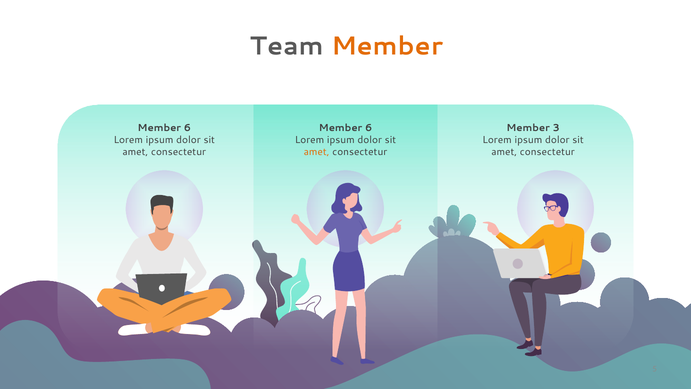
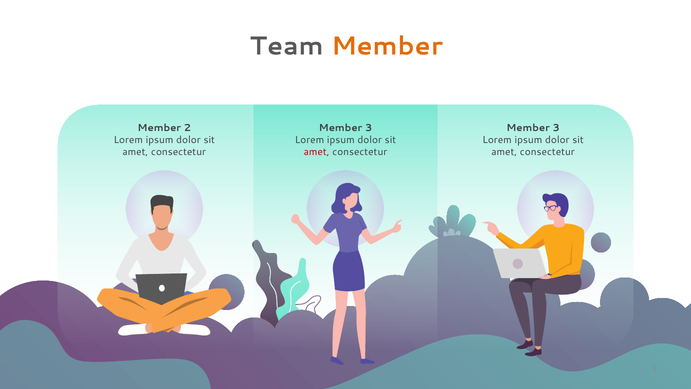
6 at (187, 128): 6 -> 2
6 at (369, 128): 6 -> 3
amet at (317, 152) colour: orange -> red
